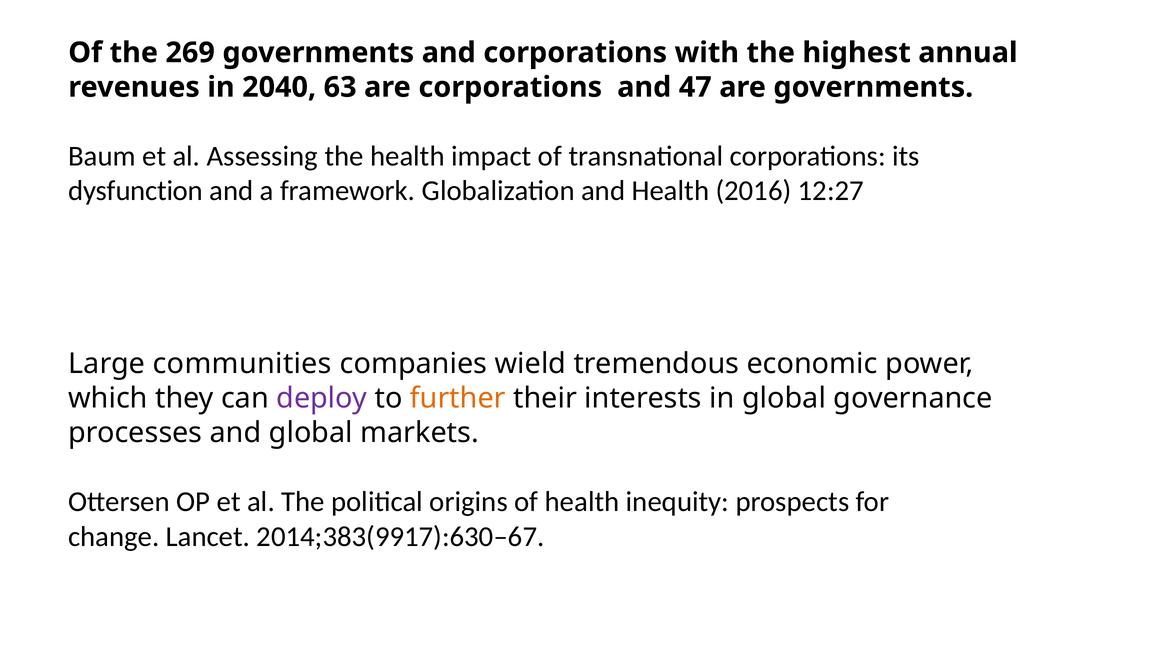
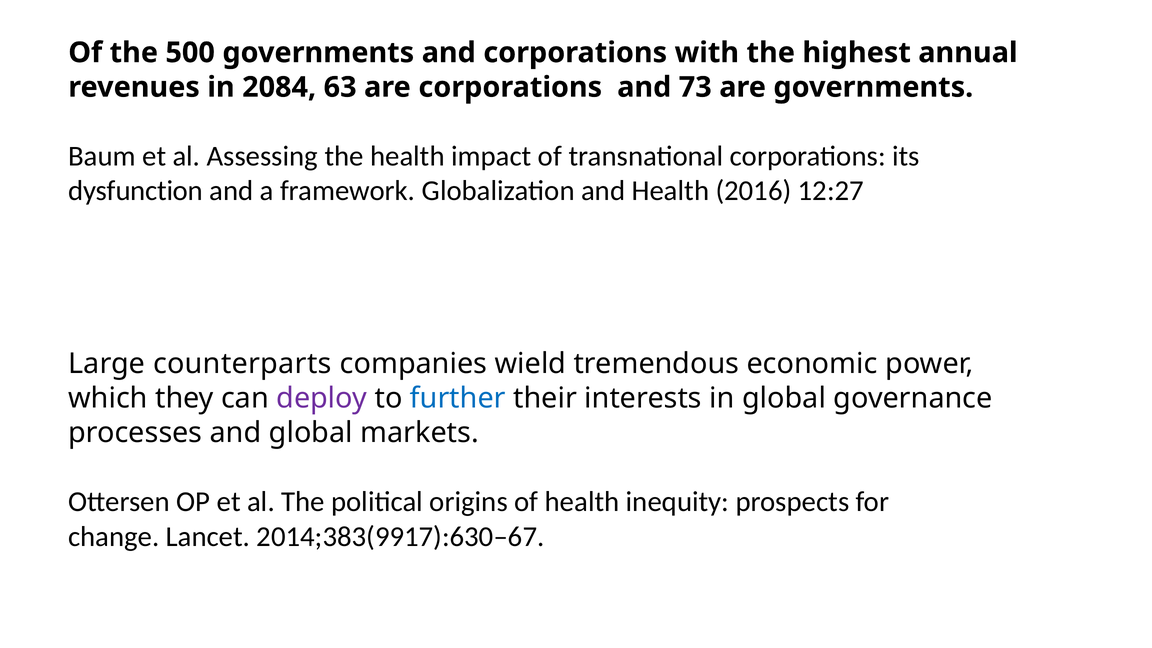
269: 269 -> 500
2040: 2040 -> 2084
47: 47 -> 73
communities: communities -> counterparts
further colour: orange -> blue
